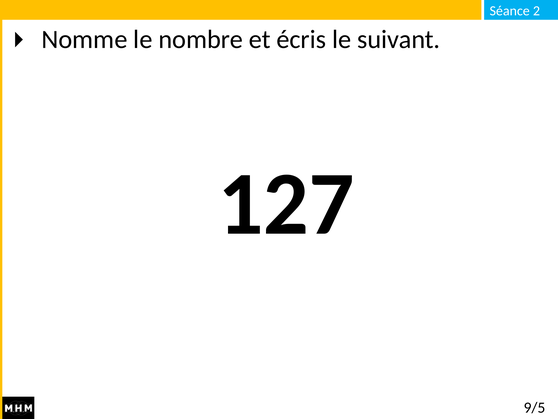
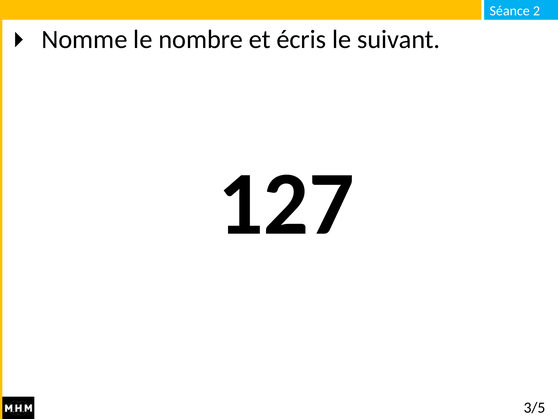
9/5: 9/5 -> 3/5
